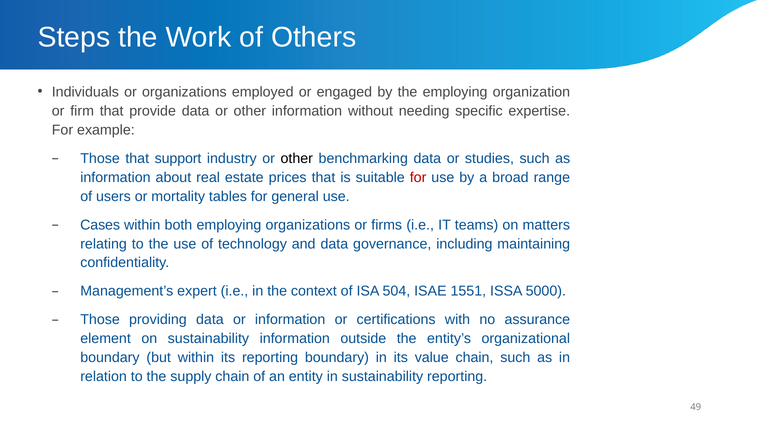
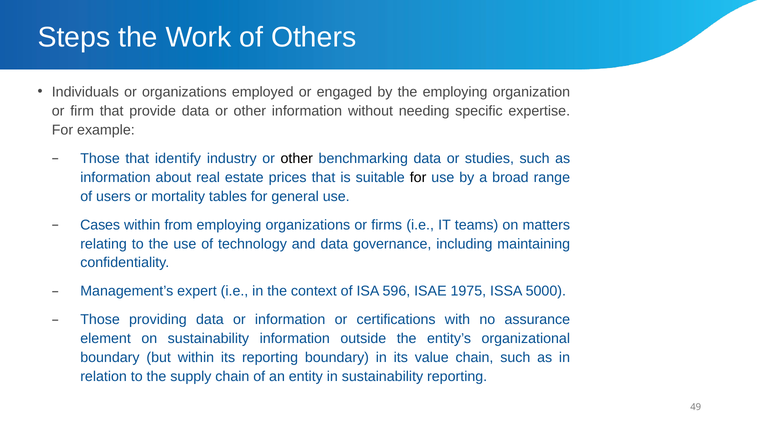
support: support -> identify
for at (418, 177) colour: red -> black
both: both -> from
504: 504 -> 596
1551: 1551 -> 1975
